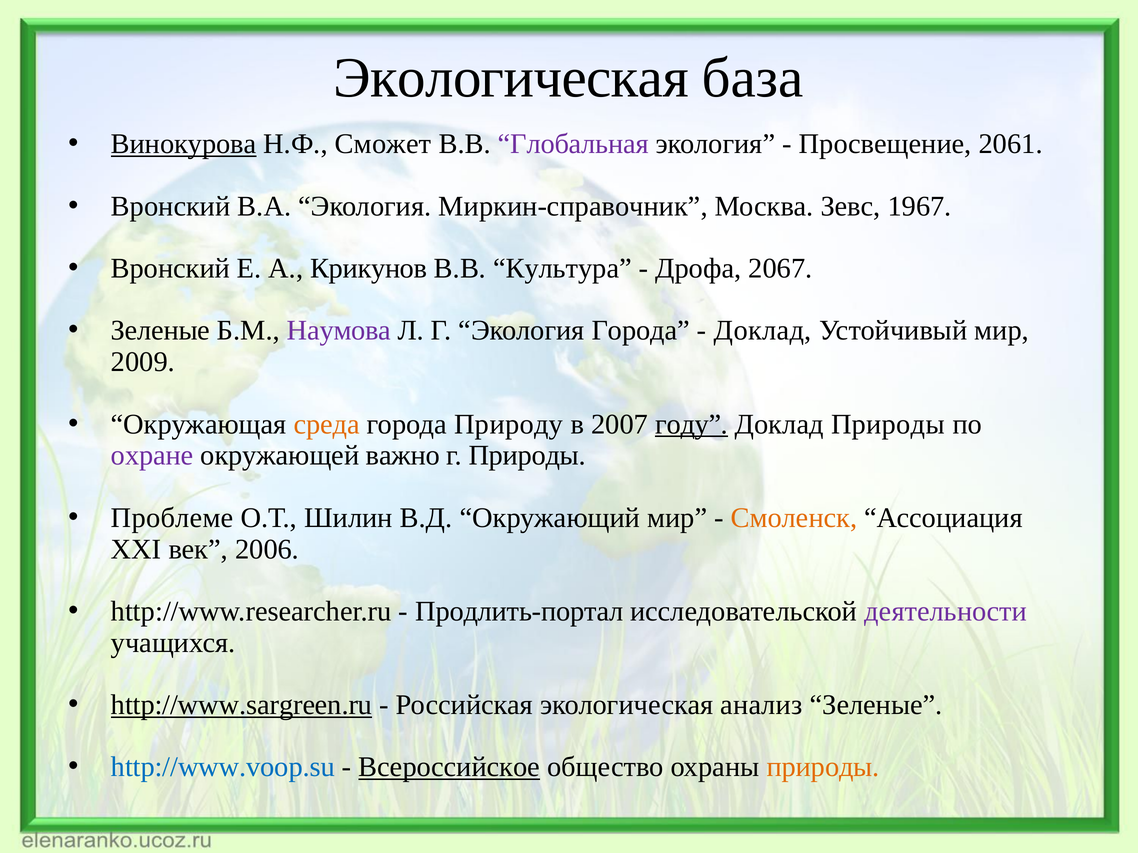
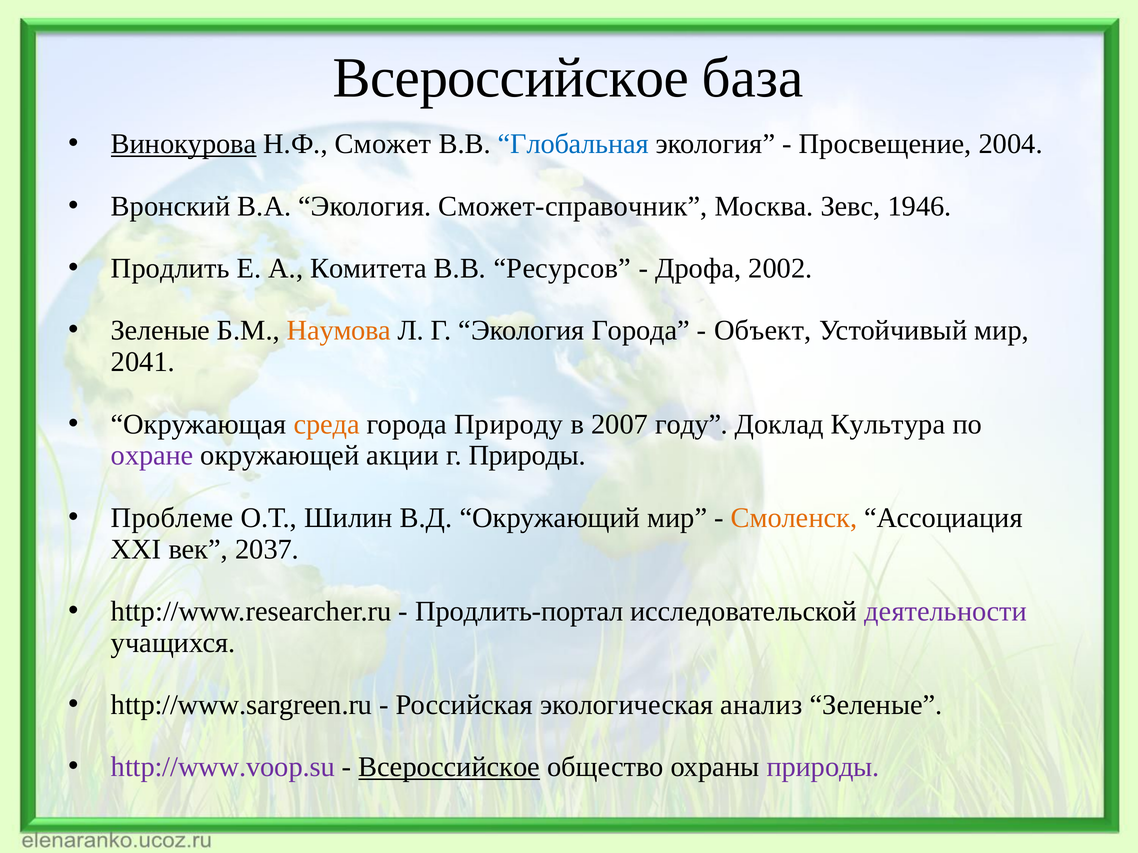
Экологическая at (511, 78): Экологическая -> Всероссийское
Глобальная colour: purple -> blue
2061: 2061 -> 2004
Миркин-справочник: Миркин-справочник -> Сможет-справочник
1967: 1967 -> 1946
Вронский at (170, 269): Вронский -> Продлить
Крикунов: Крикунов -> Комитета
Культура: Культура -> Ресурсов
2067: 2067 -> 2002
Наумова colour: purple -> orange
Доклад at (763, 331): Доклад -> Объект
2009: 2009 -> 2041
году underline: present -> none
Доклад Природы: Природы -> Культура
важно: важно -> акции
2006: 2006 -> 2037
http://www.sargreen.ru underline: present -> none
http://www.voop.su colour: blue -> purple
природы at (823, 768) colour: orange -> purple
